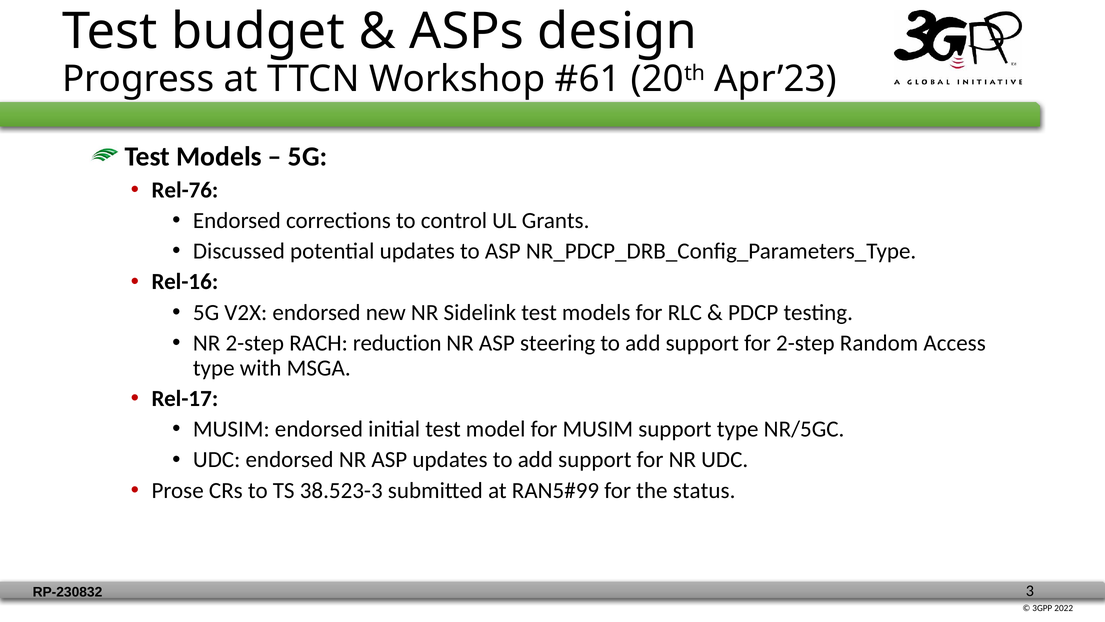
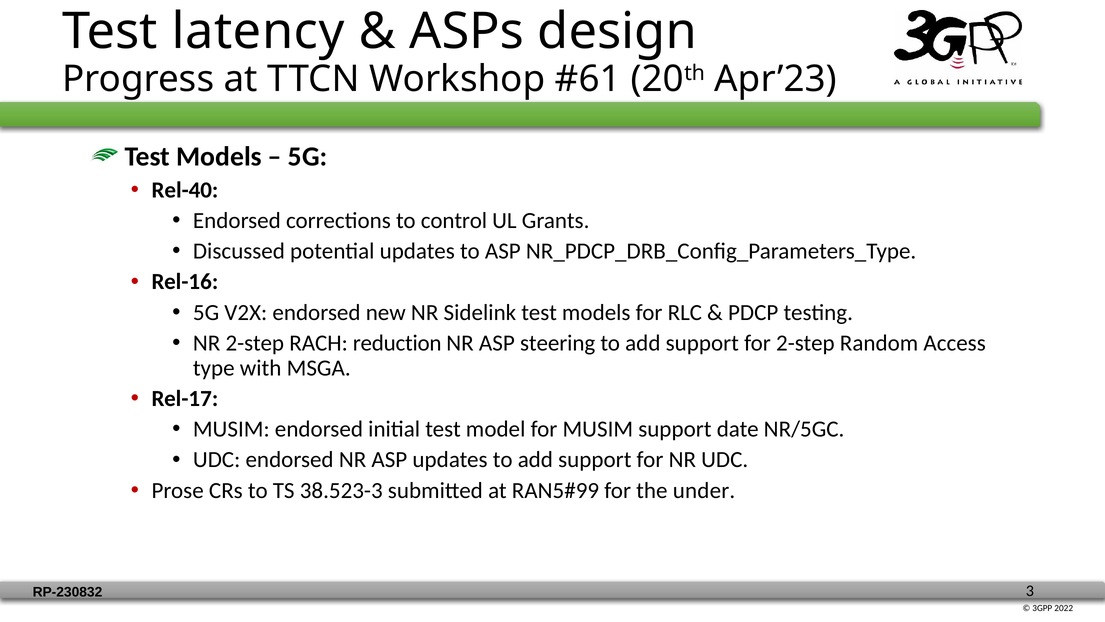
budget: budget -> latency
Rel-76: Rel-76 -> Rel-40
support type: type -> date
status: status -> under
